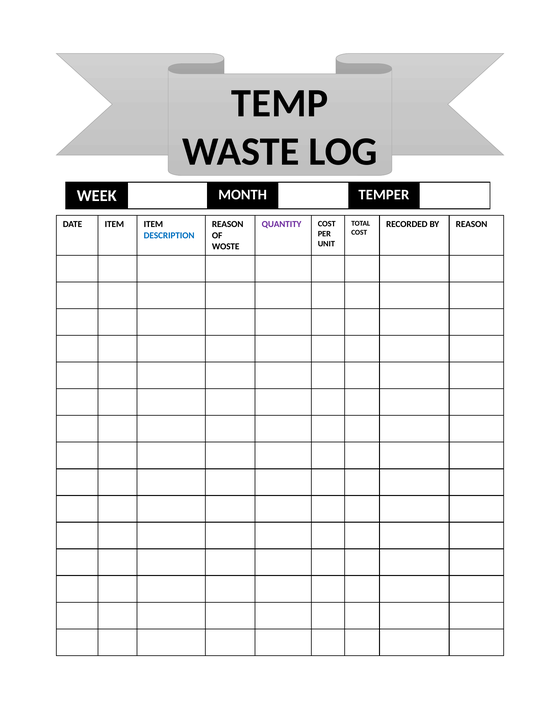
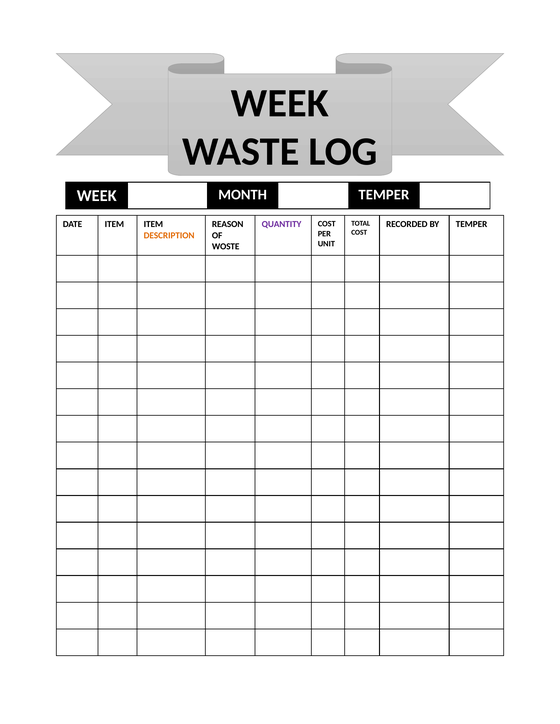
TEMP at (280, 103): TEMP -> WEEK
BY REASON: REASON -> TEMPER
DESCRIPTION colour: blue -> orange
